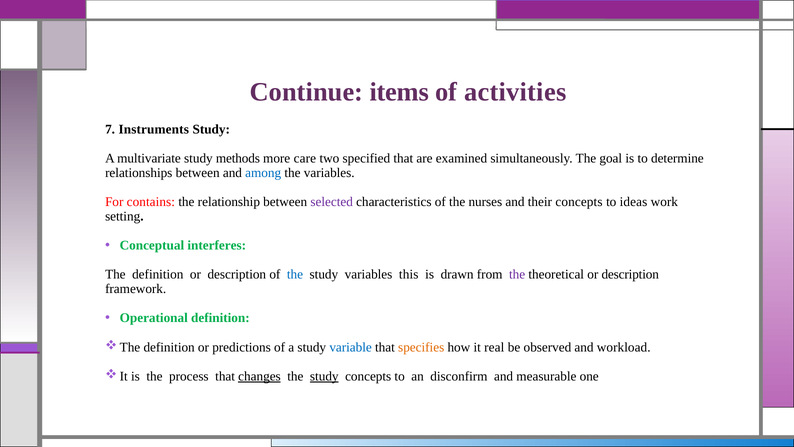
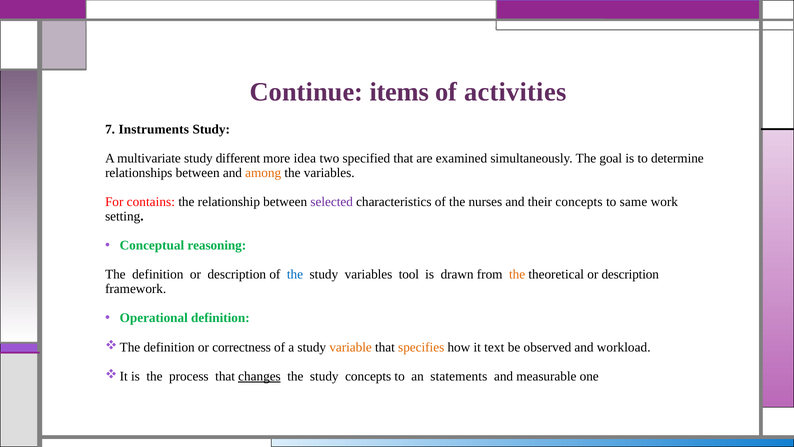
methods: methods -> different
care: care -> idea
among colour: blue -> orange
ideas: ideas -> same
interferes: interferes -> reasoning
this: this -> tool
the at (517, 274) colour: purple -> orange
predictions: predictions -> correctness
variable colour: blue -> orange
real: real -> text
study at (324, 376) underline: present -> none
disconfirm: disconfirm -> statements
